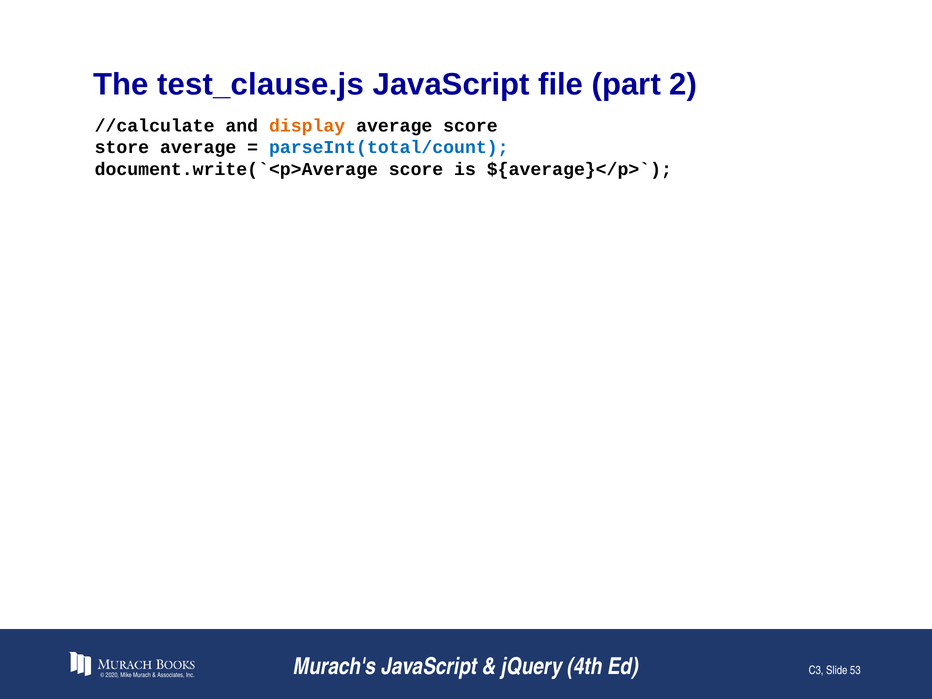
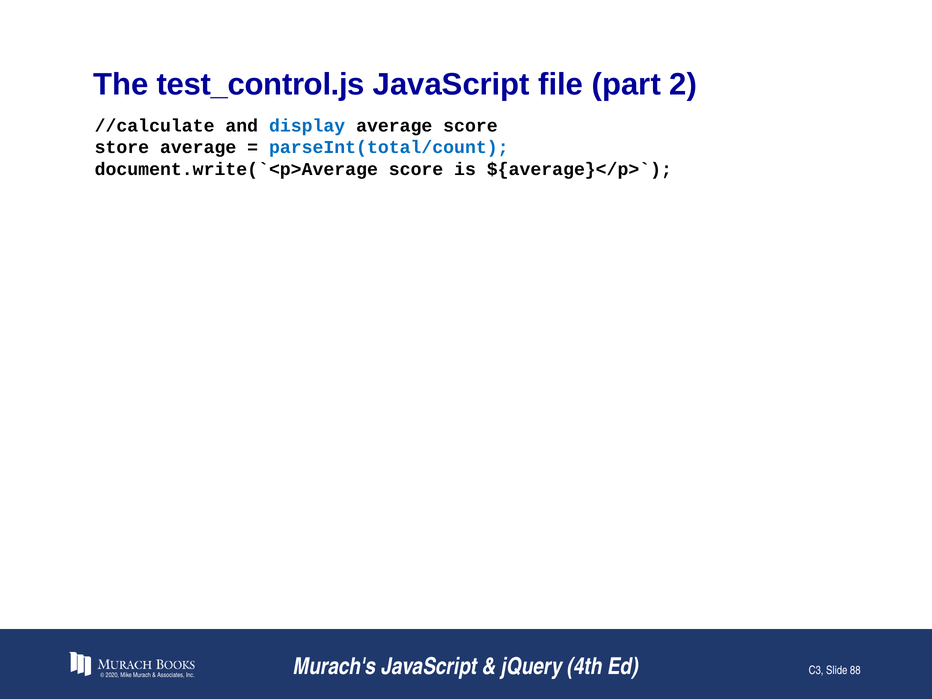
test_clause.js: test_clause.js -> test_control.js
display colour: orange -> blue
53: 53 -> 88
